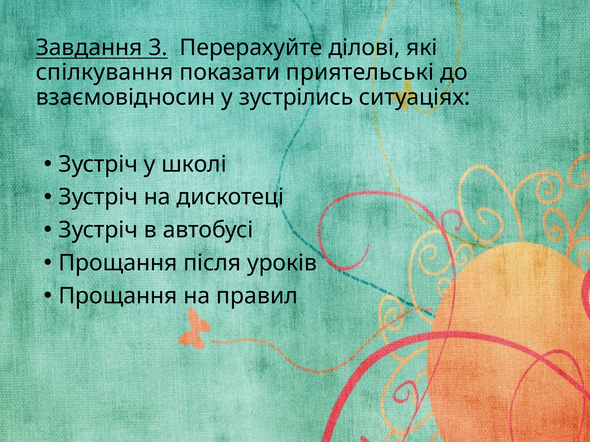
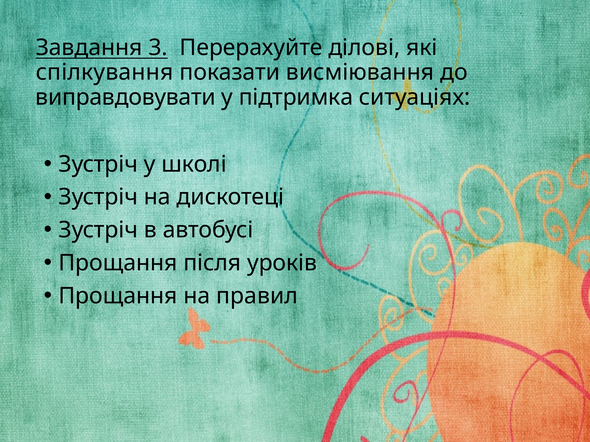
приятельські: приятельські -> висміювання
взаємовідносин: взаємовідносин -> виправдовувати
зустрілись: зустрілись -> підтримка
